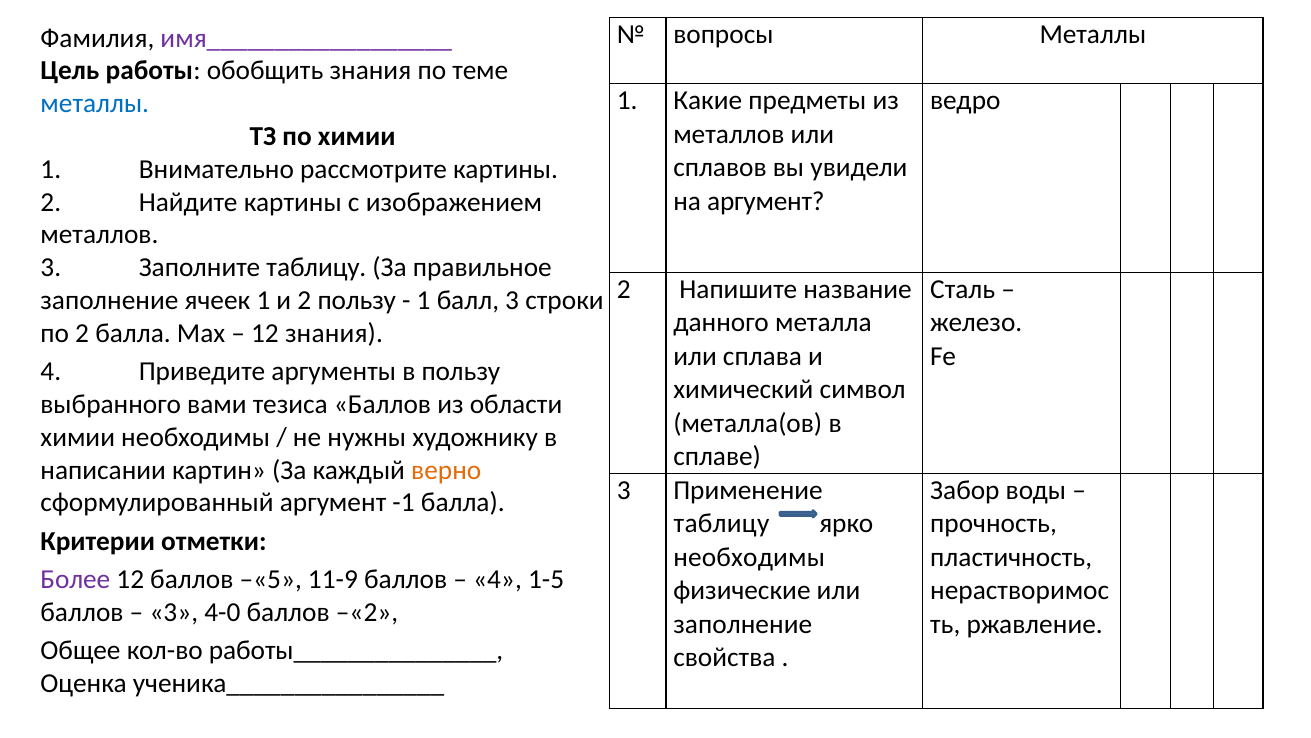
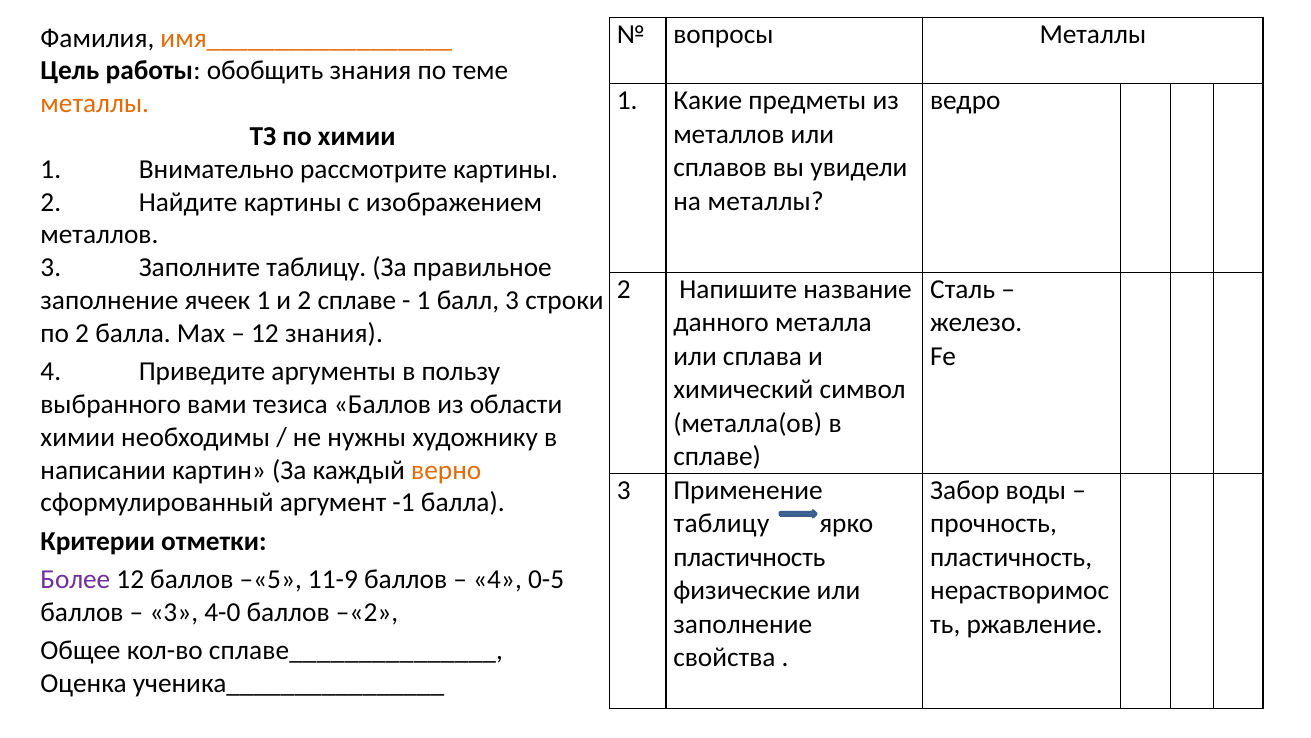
имя__________________ colour: purple -> orange
металлы at (95, 104) colour: blue -> orange
на аргумент: аргумент -> металлы
2 пользу: пользу -> сплаве
необходимы at (749, 557): необходимы -> пластичность
1-5: 1-5 -> 0-5
работы_______________: работы_______________ -> сплаве_______________
